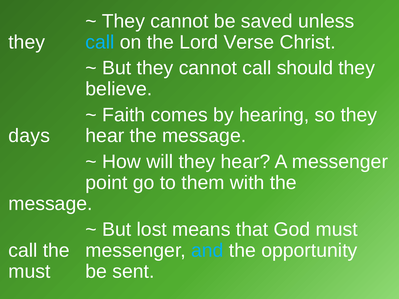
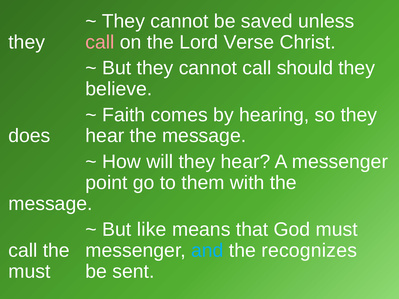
call at (100, 42) colour: light blue -> pink
days: days -> does
lost: lost -> like
opportunity: opportunity -> recognizes
